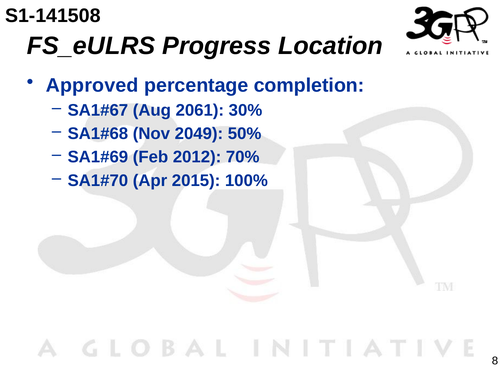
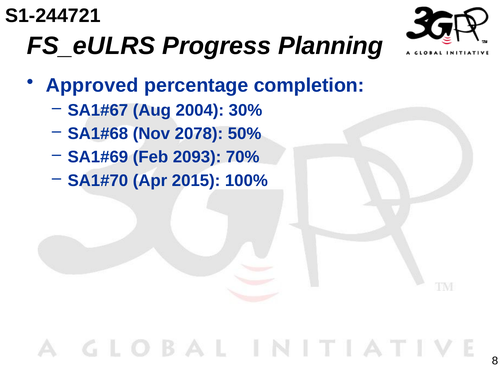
S1-141508: S1-141508 -> S1-244721
Location: Location -> Planning
2061: 2061 -> 2004
2049: 2049 -> 2078
2012: 2012 -> 2093
